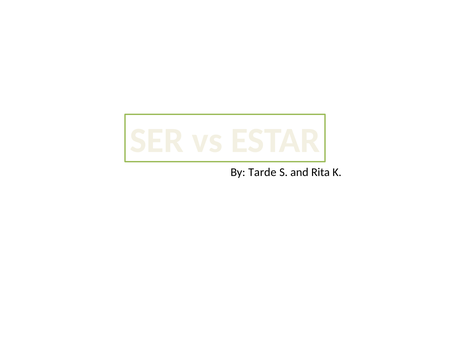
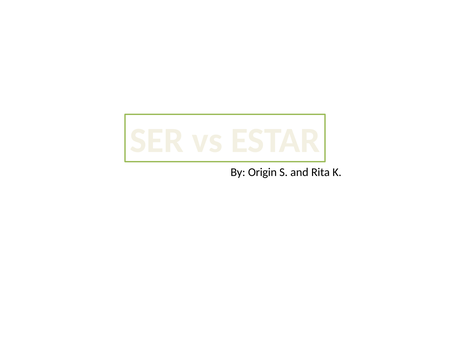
Tarde: Tarde -> Origin
